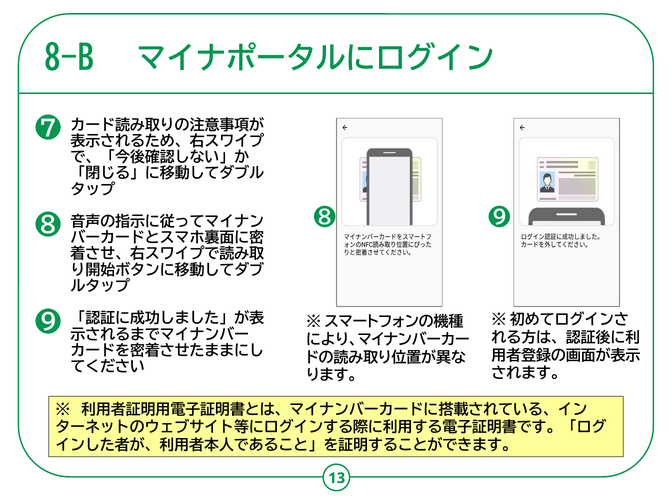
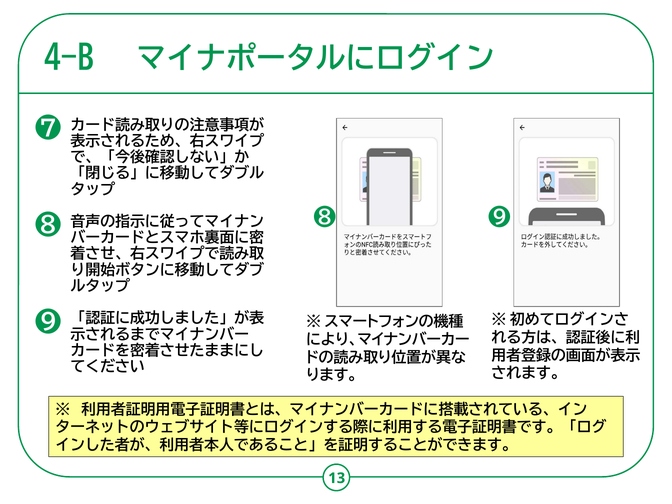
8-B: 8-B -> 4-B
